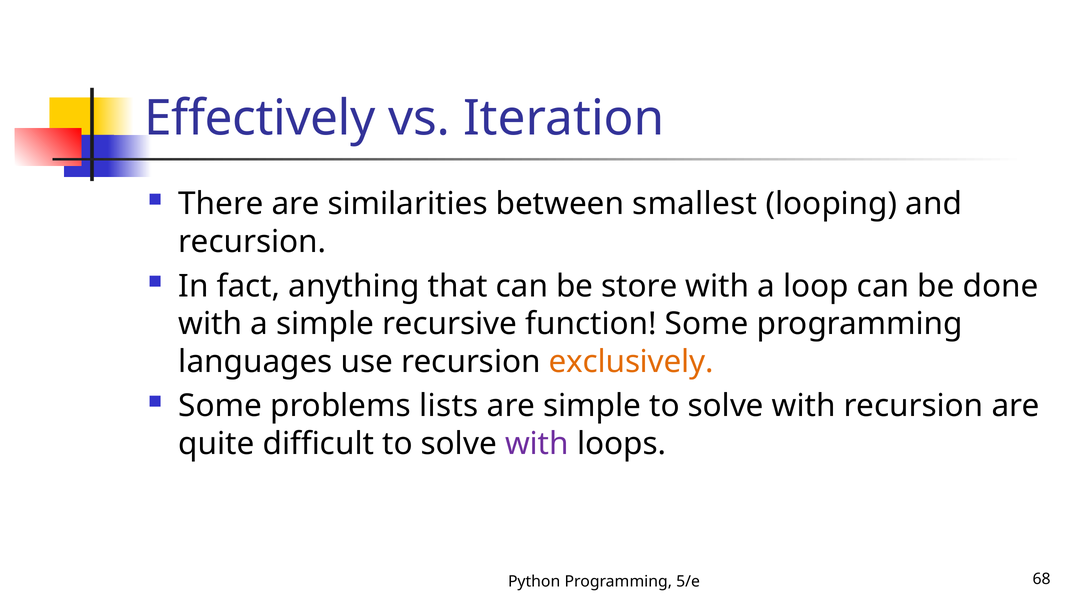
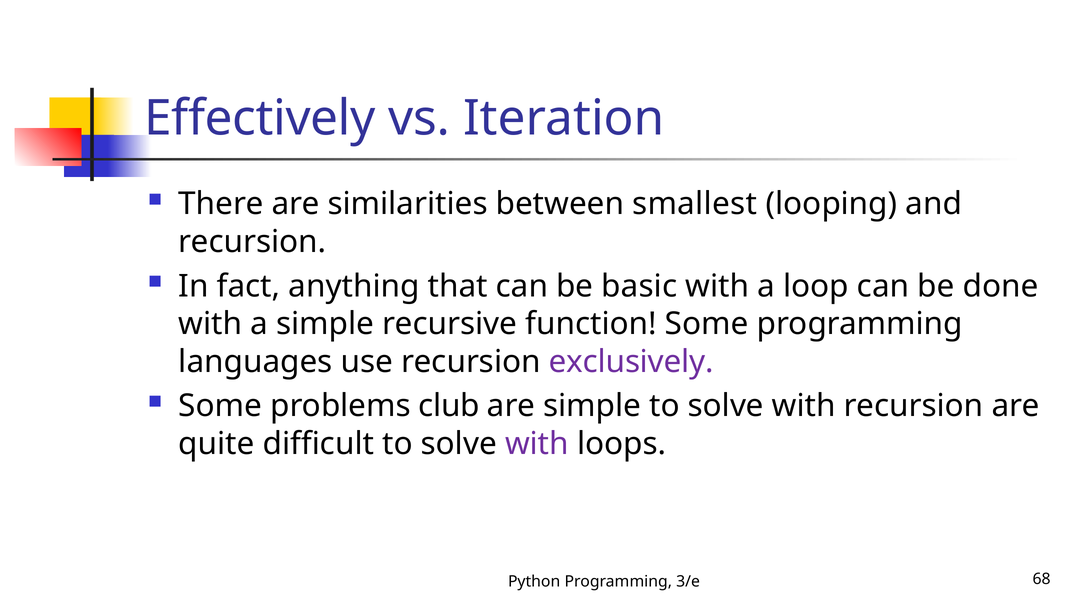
store: store -> basic
exclusively colour: orange -> purple
lists: lists -> club
5/e: 5/e -> 3/e
